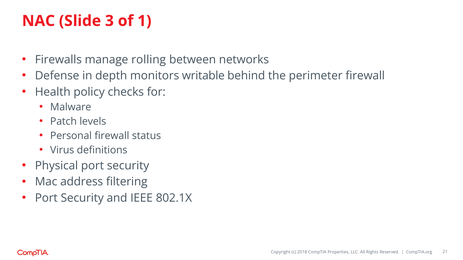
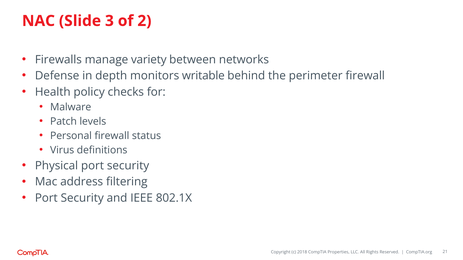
1: 1 -> 2
rolling: rolling -> variety
